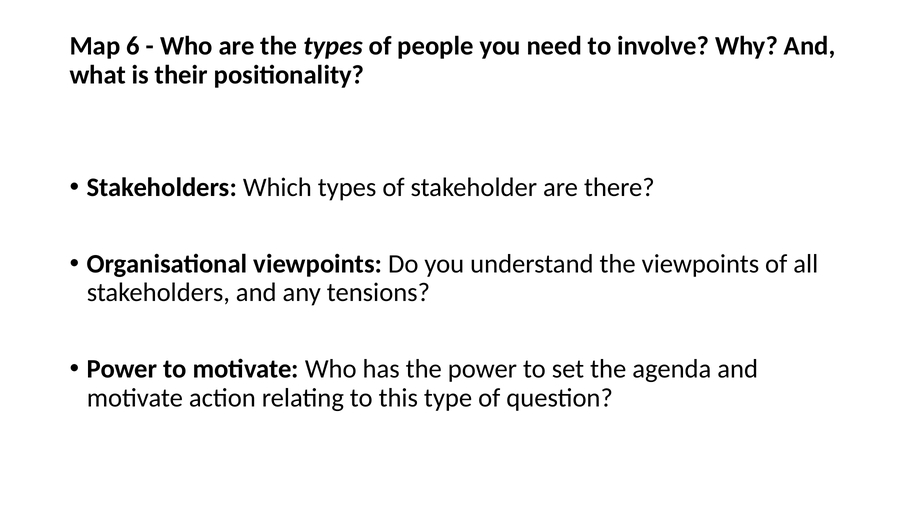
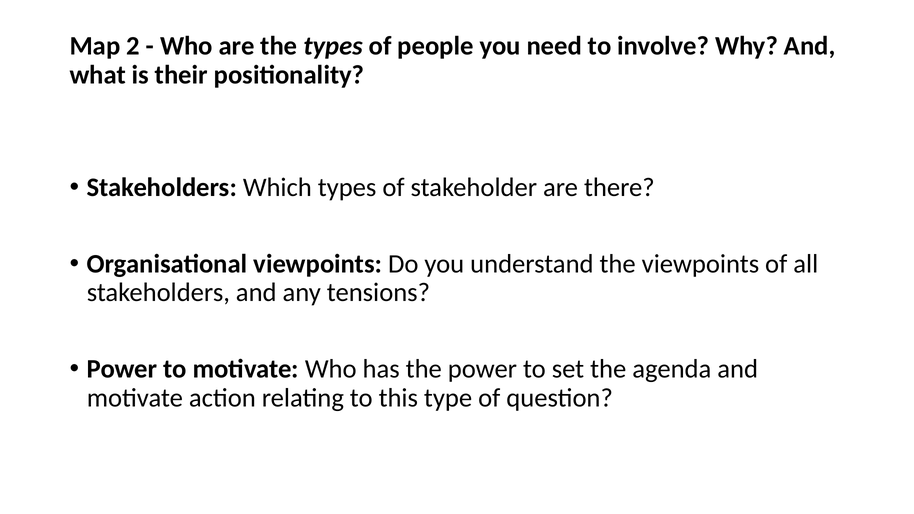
6: 6 -> 2
